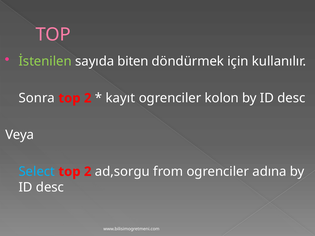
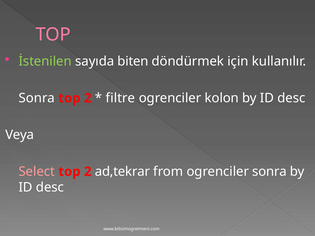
kayıt: kayıt -> filtre
Select colour: light blue -> pink
ad,sorgu: ad,sorgu -> ad,tekrar
ogrenciler adına: adına -> sonra
